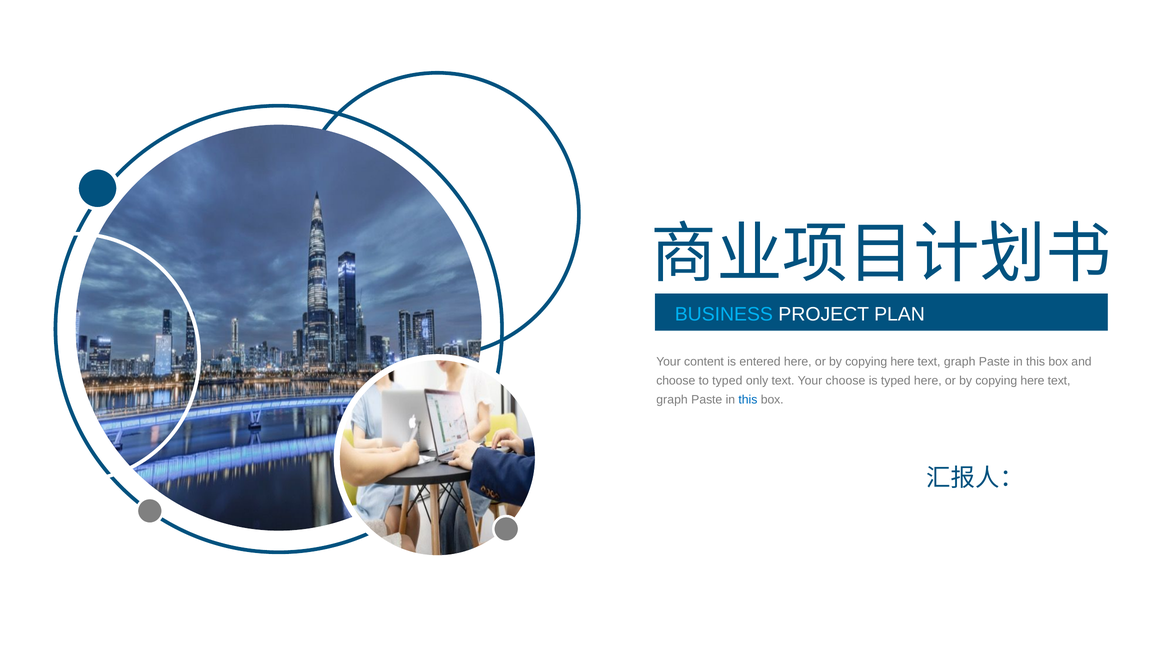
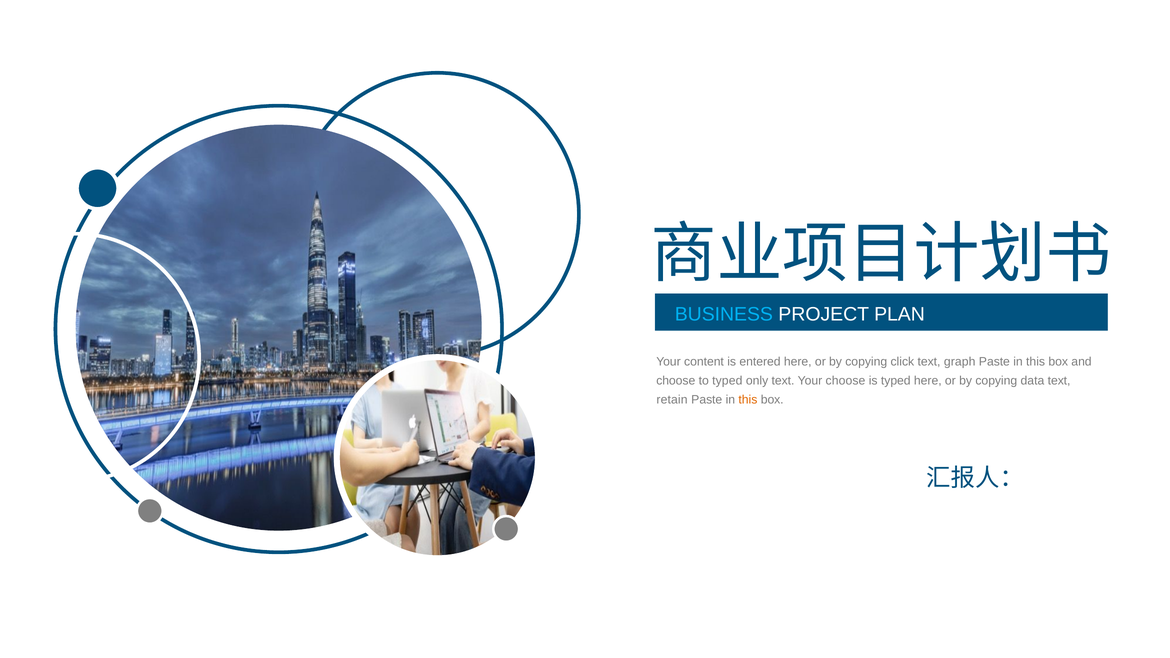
here at (902, 362): here -> click
here at (1032, 381): here -> data
graph at (672, 400): graph -> retain
this at (748, 400) colour: blue -> orange
